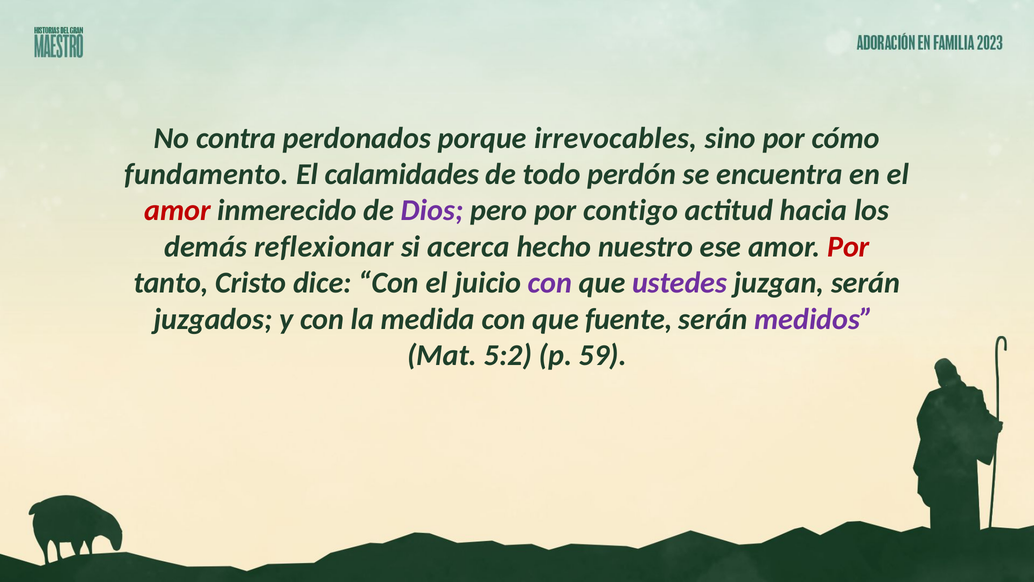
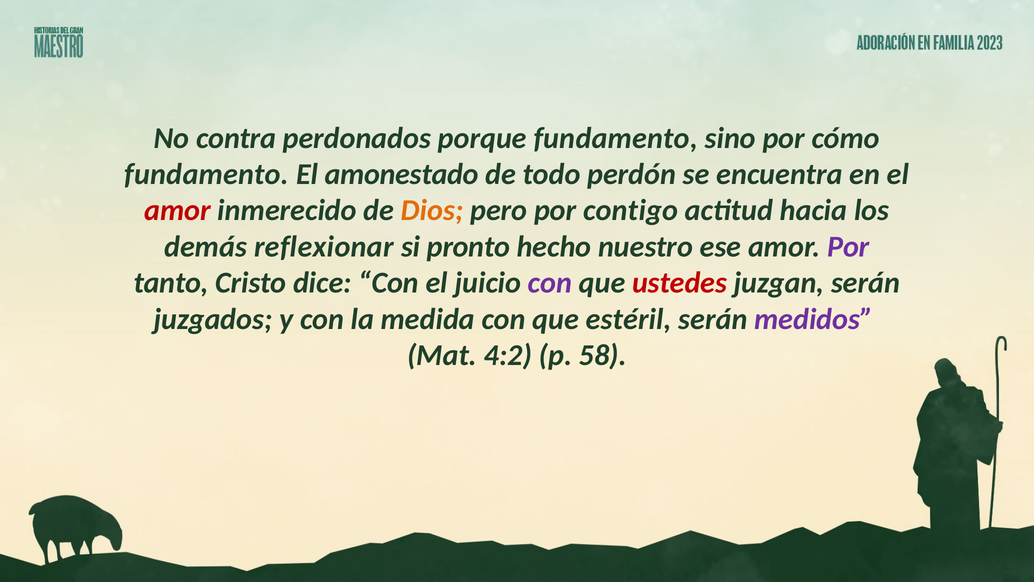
porque irrevocables: irrevocables -> fundamento
calamidades: calamidades -> amonestado
Dios colour: purple -> orange
acerca: acerca -> pronto
Por at (848, 247) colour: red -> purple
ustedes colour: purple -> red
fuente: fuente -> estéril
5:2: 5:2 -> 4:2
59: 59 -> 58
